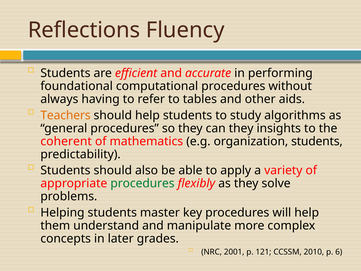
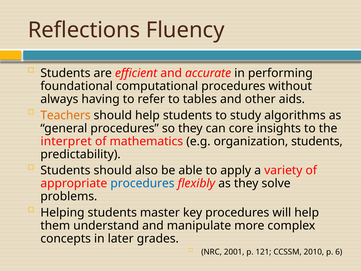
can they: they -> core
coherent: coherent -> interpret
procedures at (142, 183) colour: green -> blue
